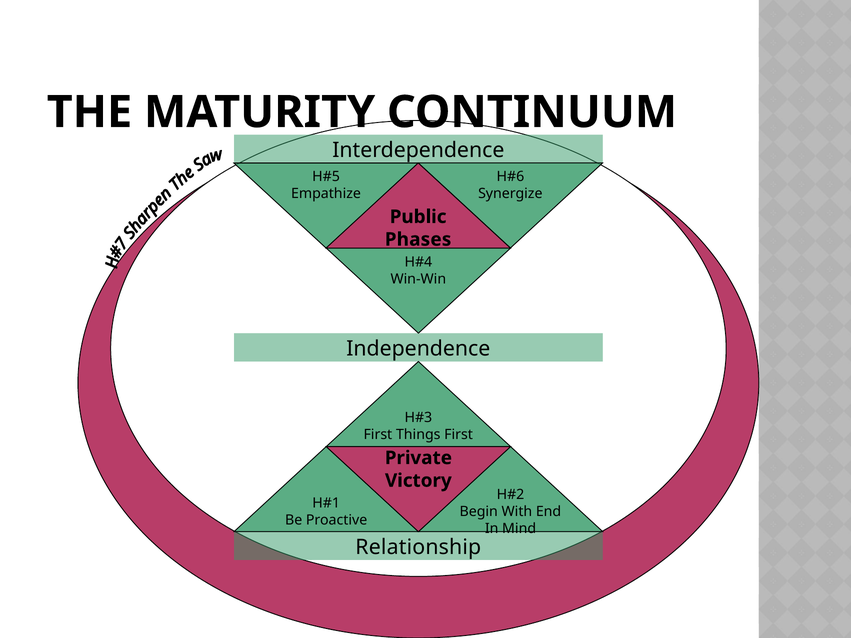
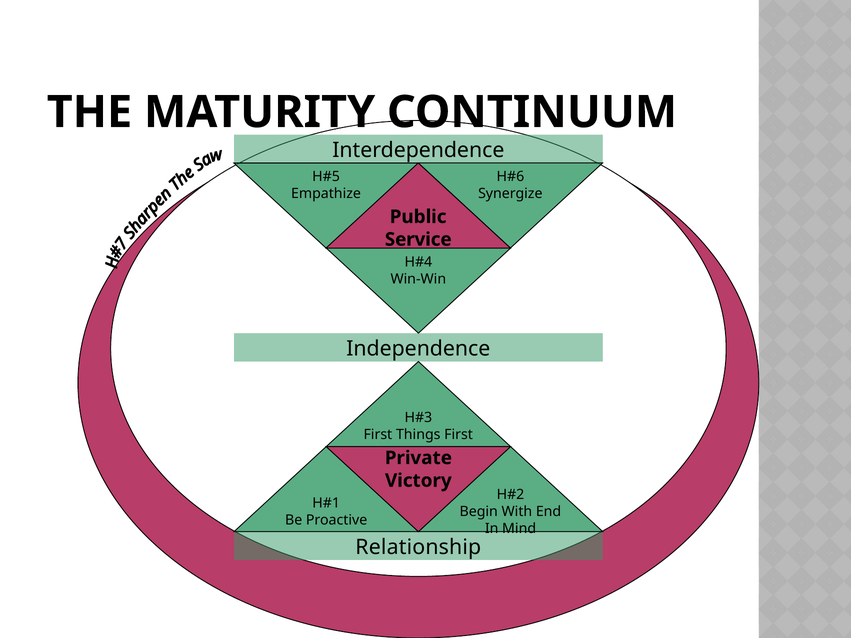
Phases: Phases -> Service
